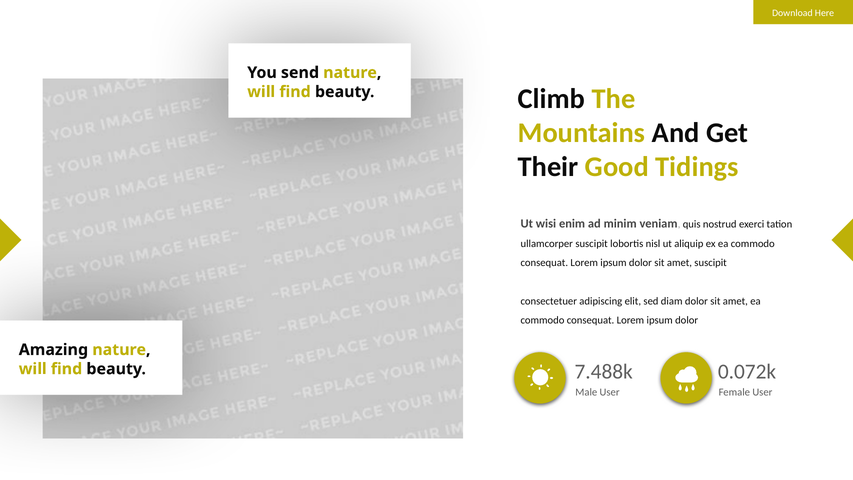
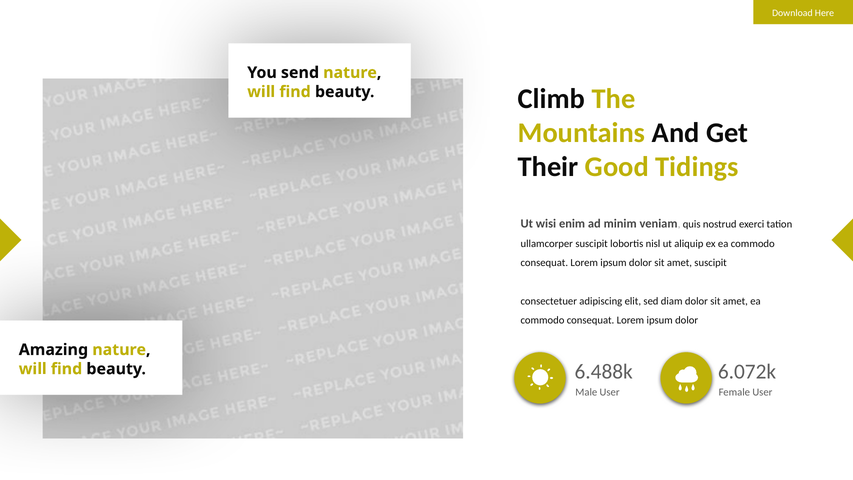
7.488k: 7.488k -> 6.488k
0.072k: 0.072k -> 6.072k
